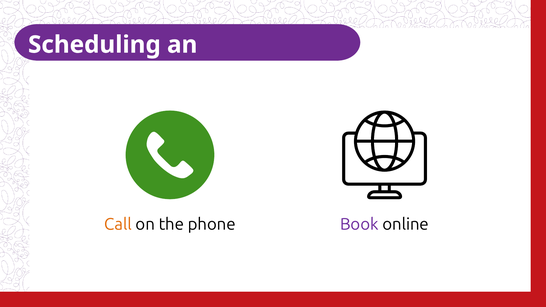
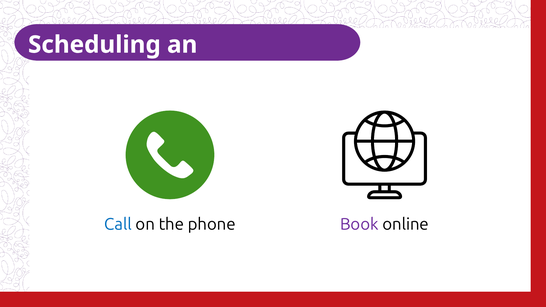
Call colour: orange -> blue
